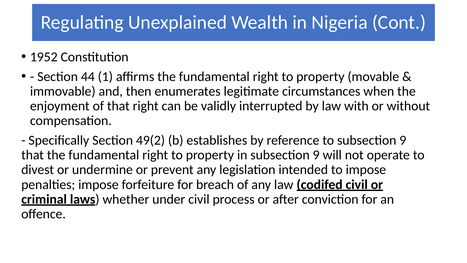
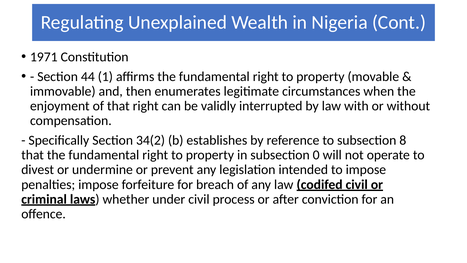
1952: 1952 -> 1971
49(2: 49(2 -> 34(2
to subsection 9: 9 -> 8
in subsection 9: 9 -> 0
